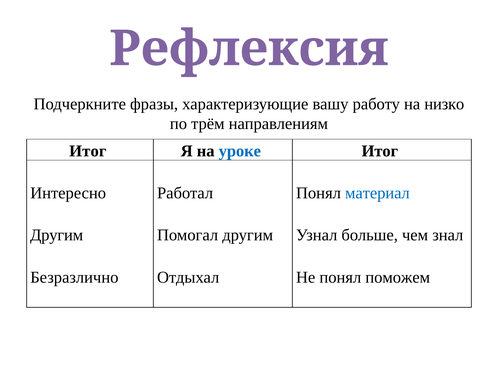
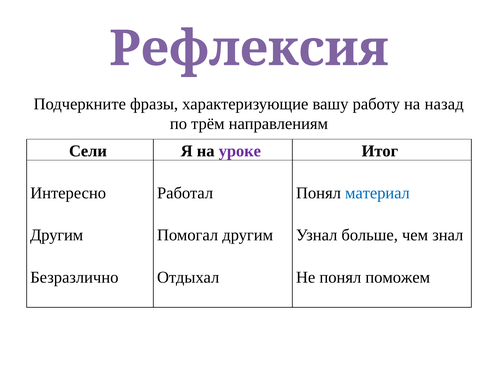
низко: низко -> назад
Итог at (88, 151): Итог -> Сели
уроке colour: blue -> purple
